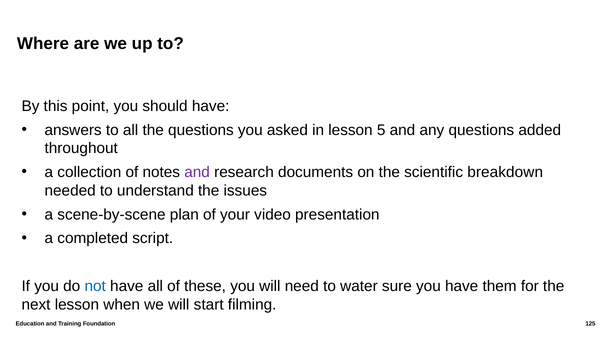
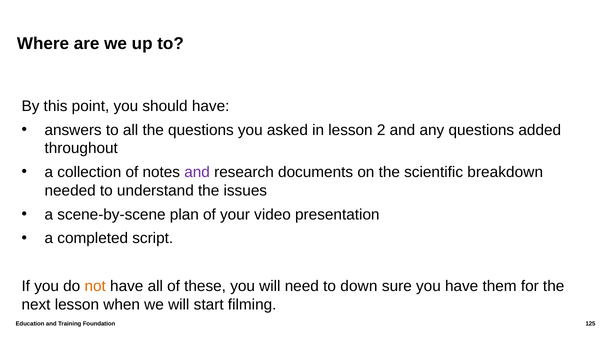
5: 5 -> 2
not colour: blue -> orange
water: water -> down
